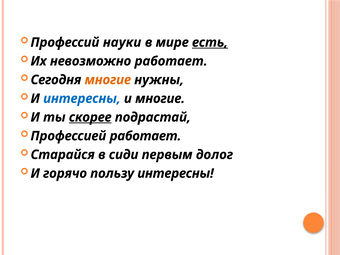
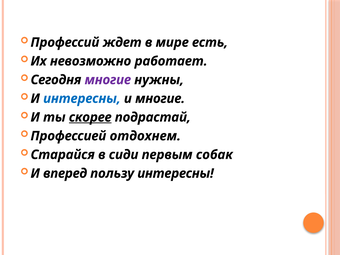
науки: науки -> ждет
есть underline: present -> none
многие at (108, 80) colour: orange -> purple
Профессией работает: работает -> отдохнем
долог: долог -> собак
горячо: горячо -> вперед
